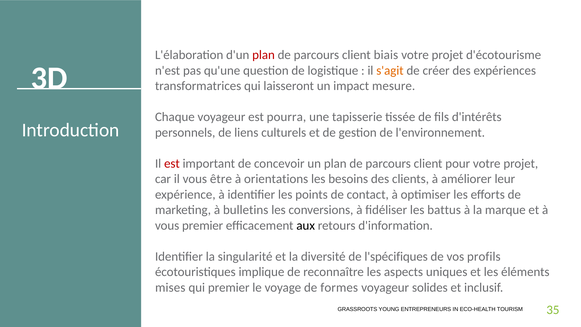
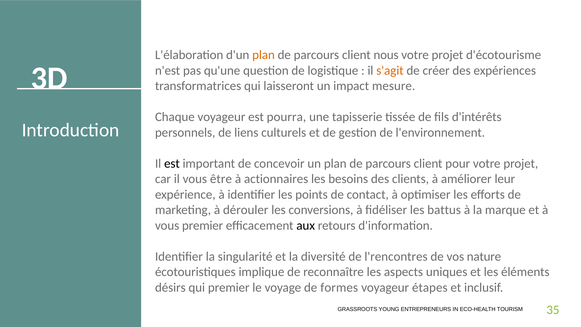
plan at (264, 55) colour: red -> orange
biais: biais -> nous
est at (172, 163) colour: red -> black
orientations: orientations -> actionnaires
bulletins: bulletins -> dérouler
l'spécifiques: l'spécifiques -> l'rencontres
profils: profils -> nature
mises: mises -> désirs
solides: solides -> étapes
